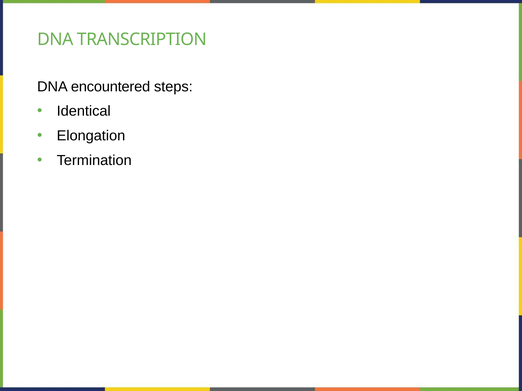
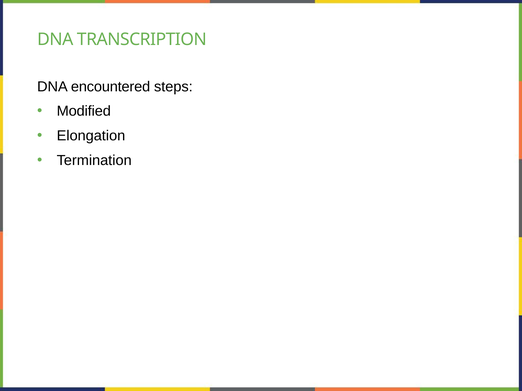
Identical: Identical -> Modified
